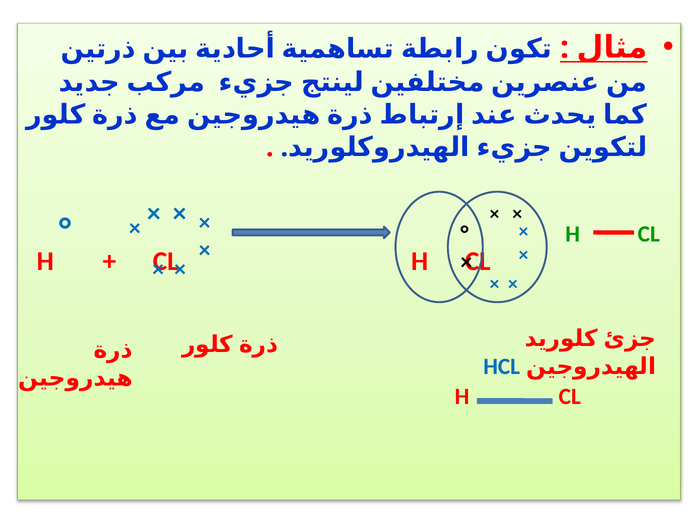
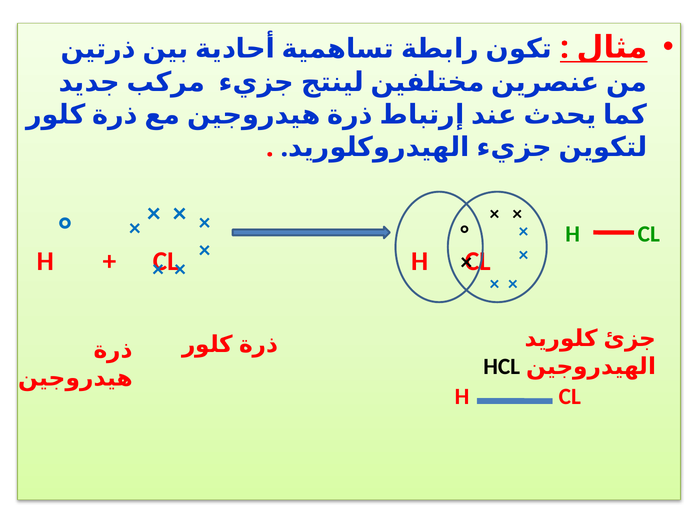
HCL colour: blue -> black
